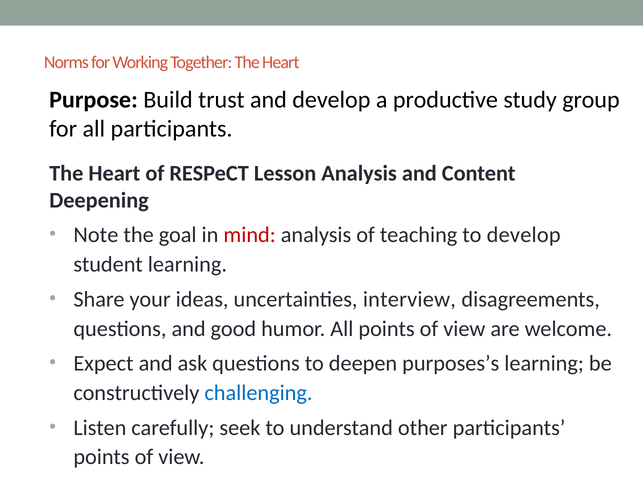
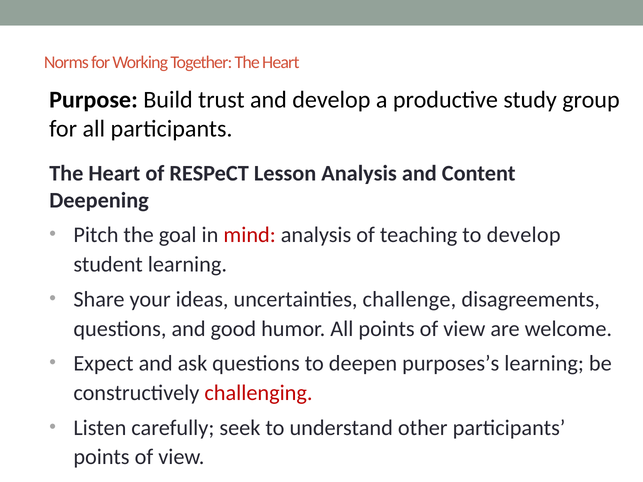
Note: Note -> Pitch
interview: interview -> challenge
challenging colour: blue -> red
